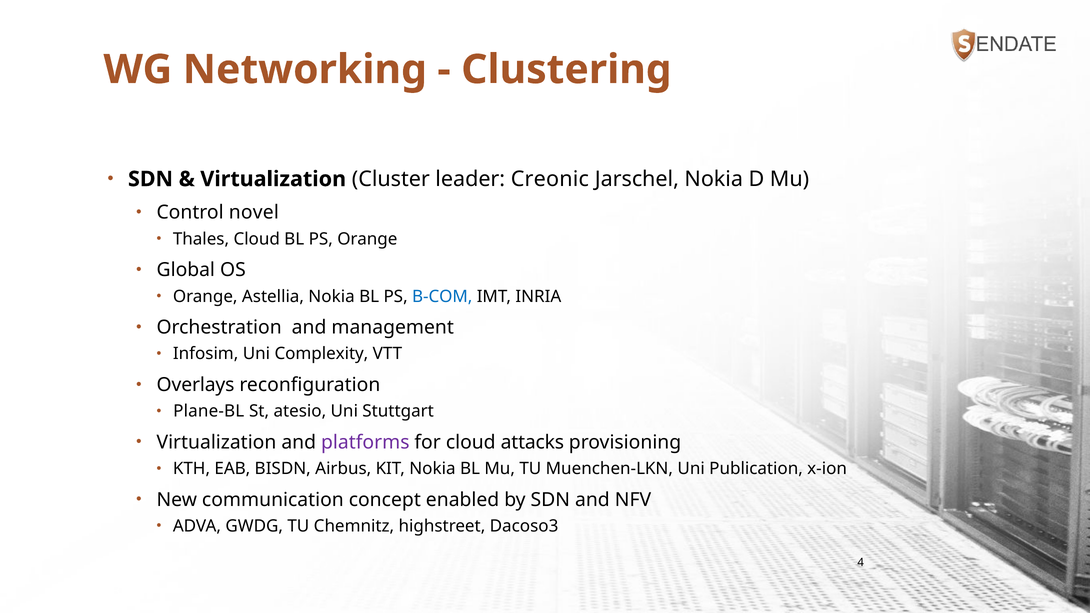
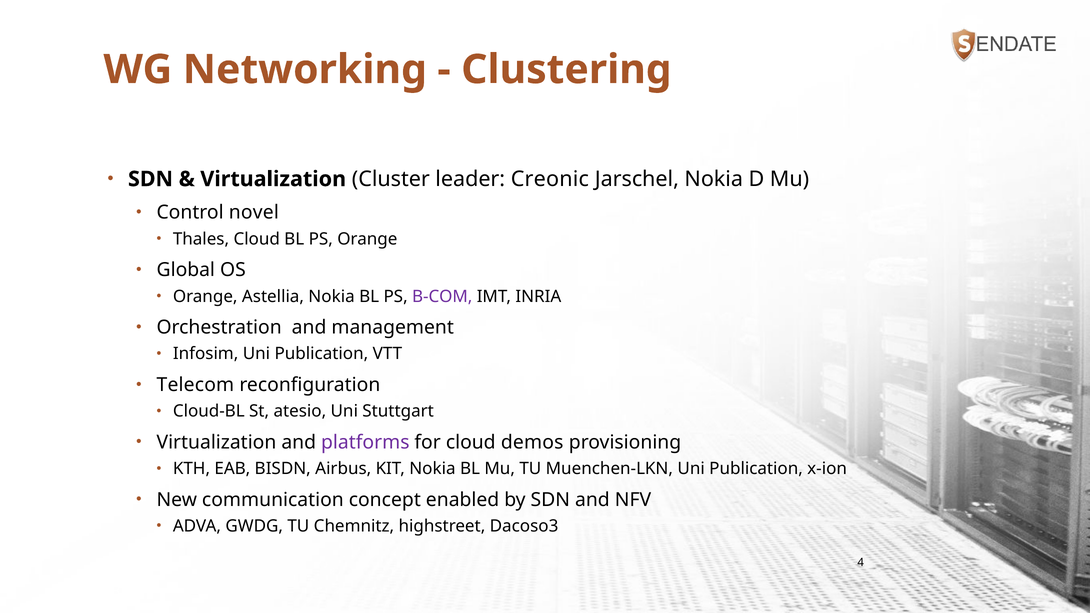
B-COM colour: blue -> purple
Infosim Uni Complexity: Complexity -> Publication
Overlays: Overlays -> Telecom
Plane-BL: Plane-BL -> Cloud-BL
attacks: attacks -> demos
